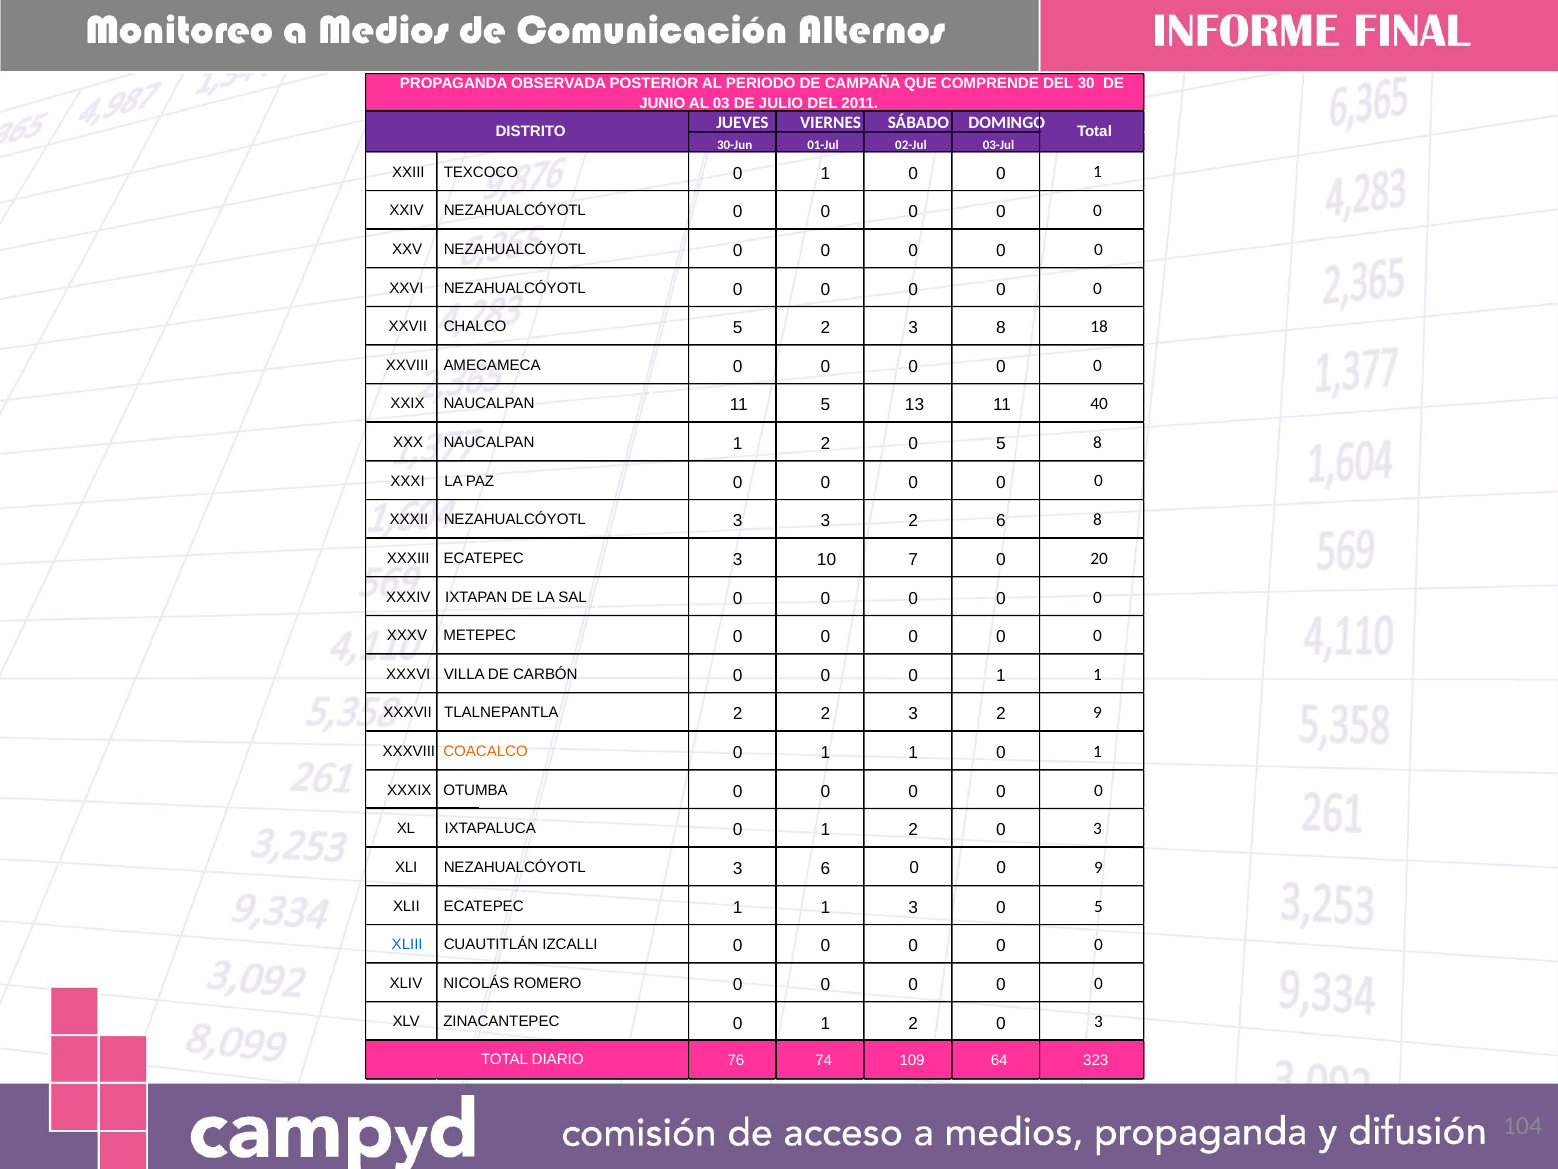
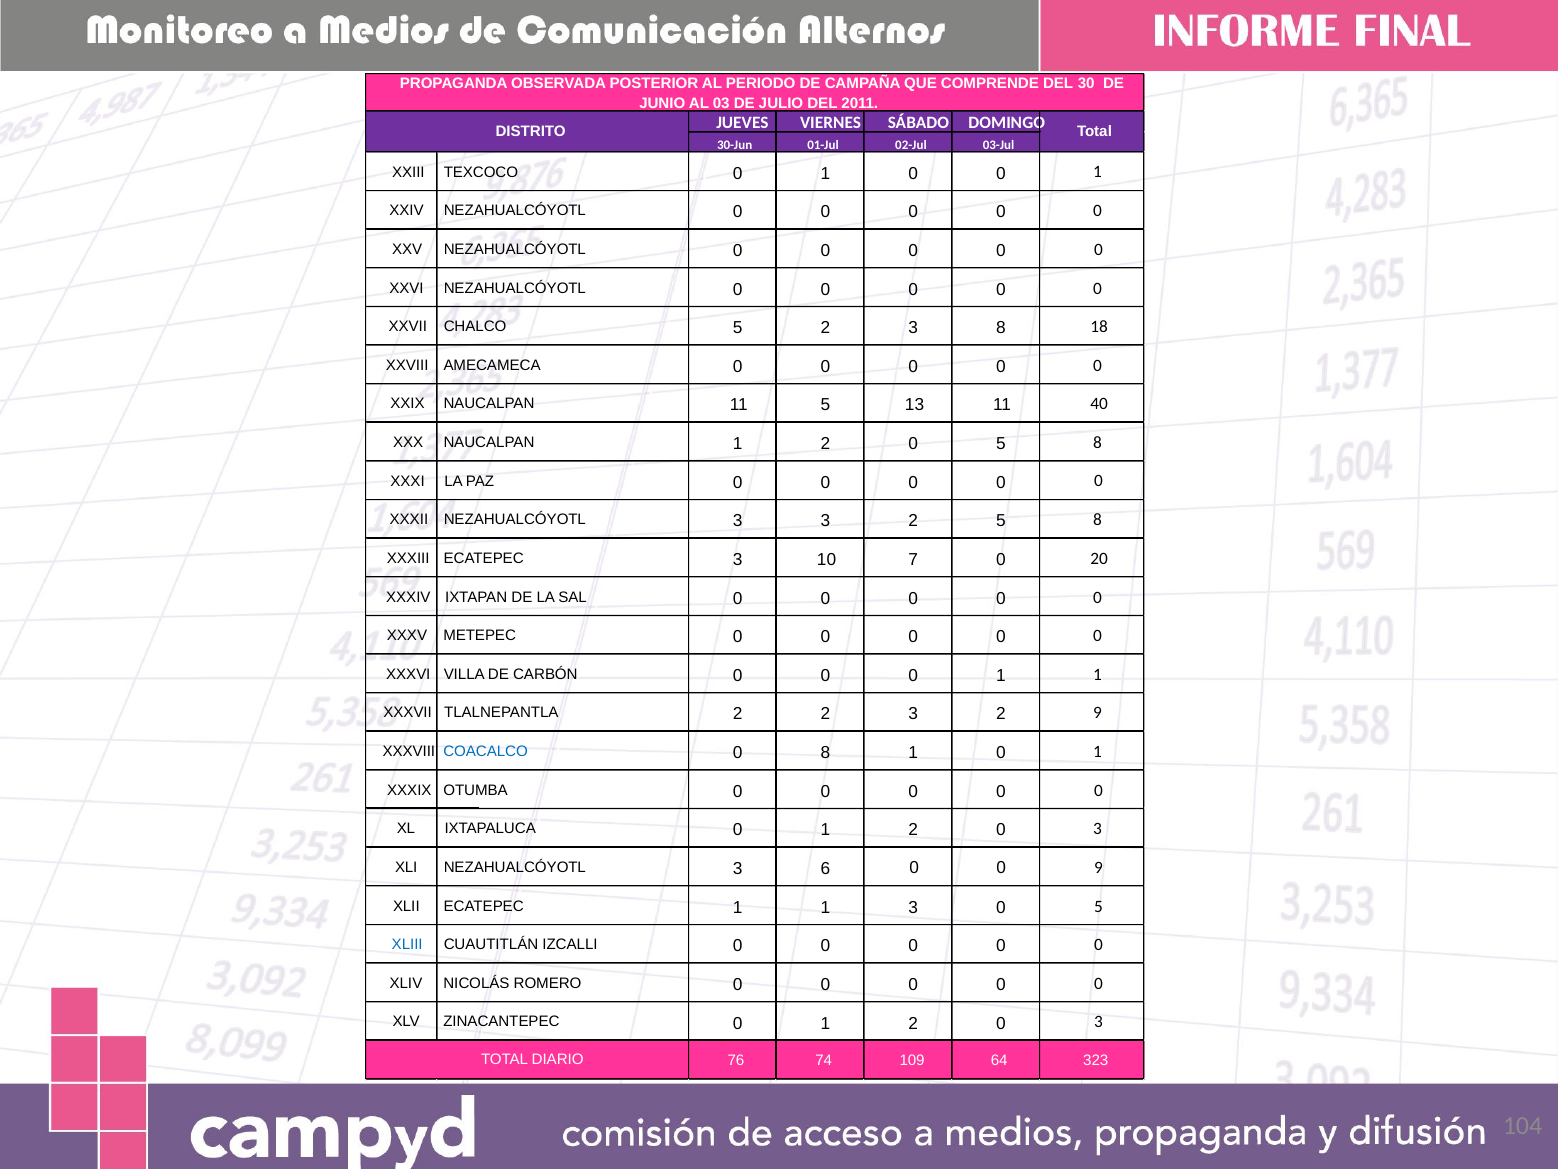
2 6: 6 -> 5
COACALCO colour: orange -> blue
1 at (825, 753): 1 -> 8
